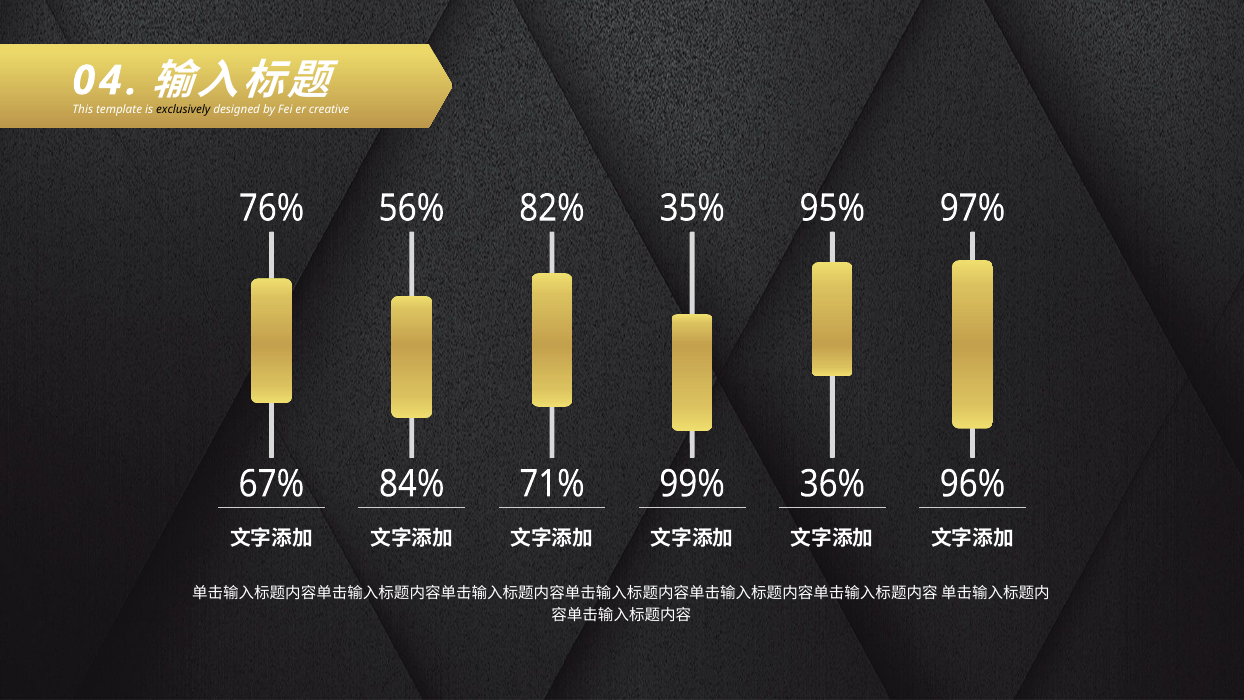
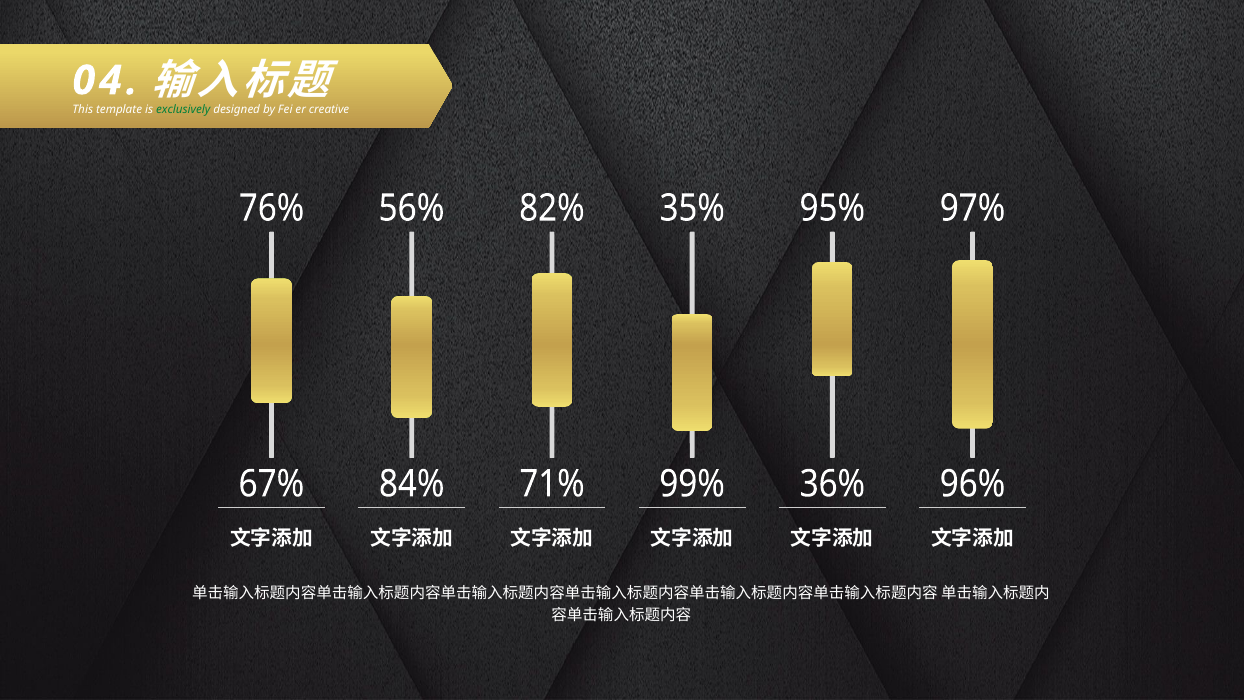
exclusively colour: black -> green
